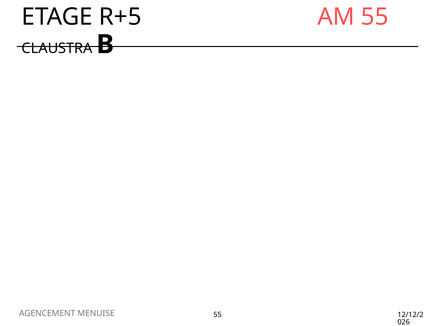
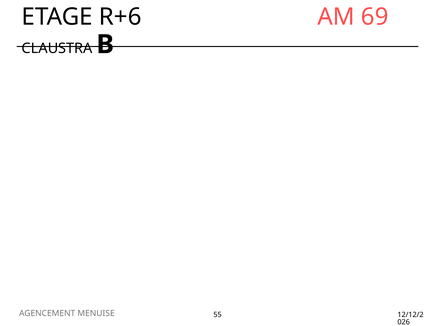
R+5: R+5 -> R+6
AM 55: 55 -> 69
